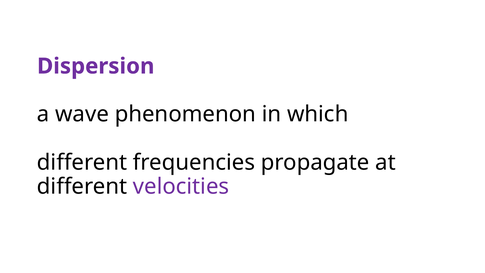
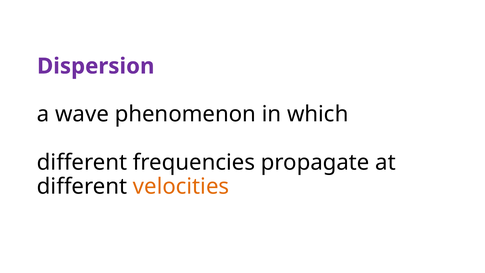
velocities colour: purple -> orange
